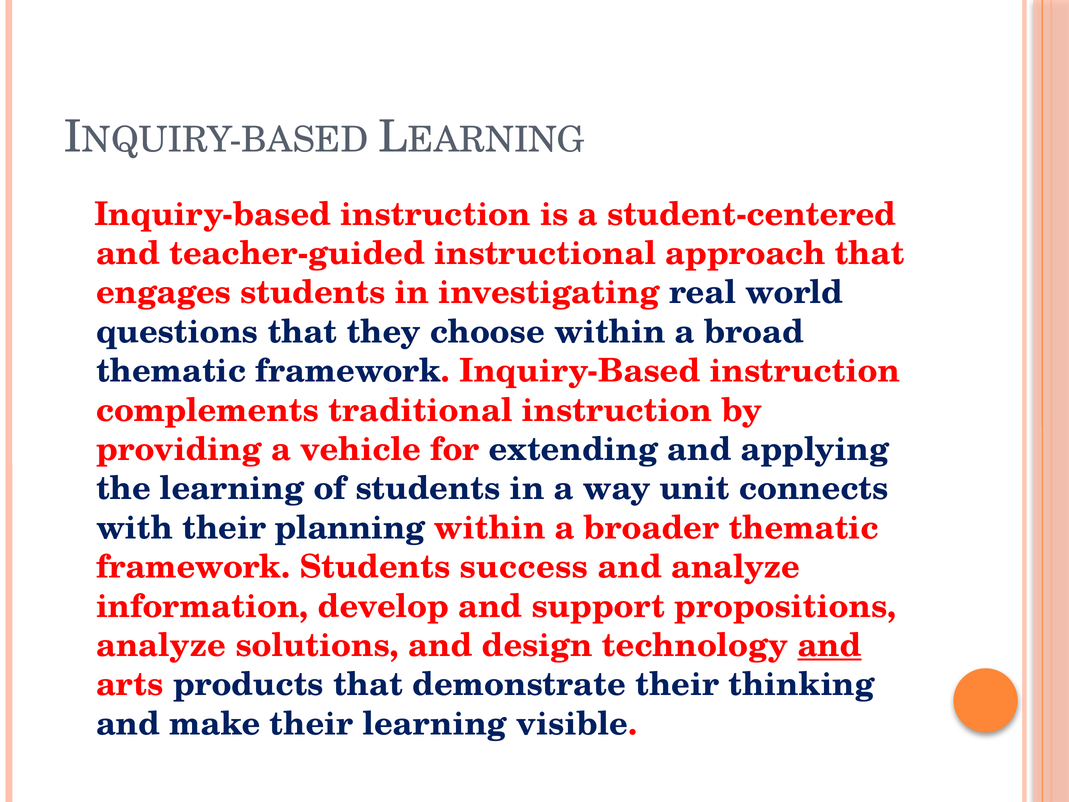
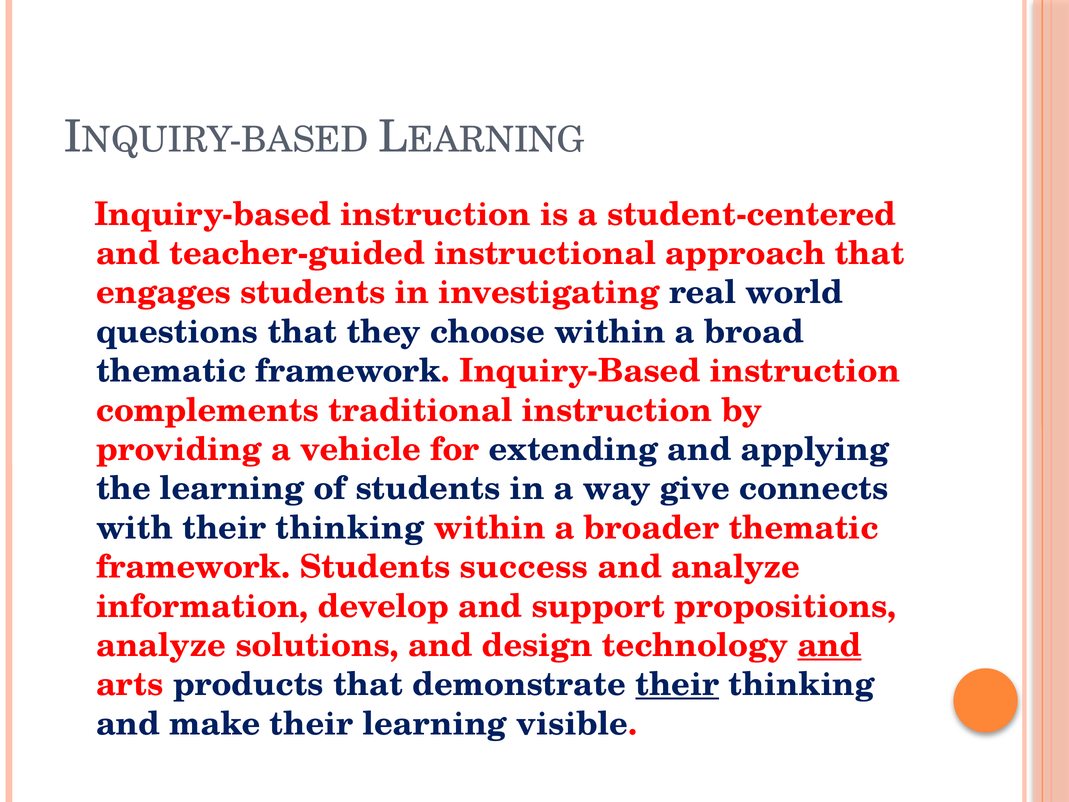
unit: unit -> give
with their planning: planning -> thinking
their at (677, 684) underline: none -> present
